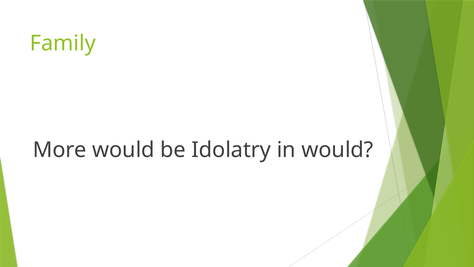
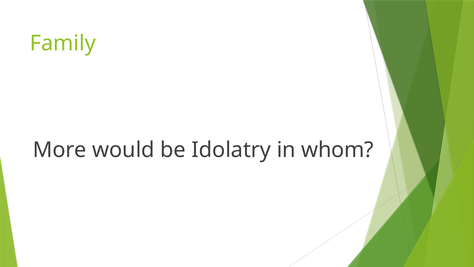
in would: would -> whom
